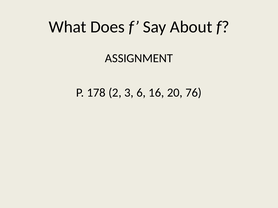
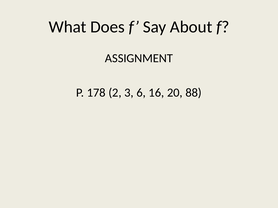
76: 76 -> 88
